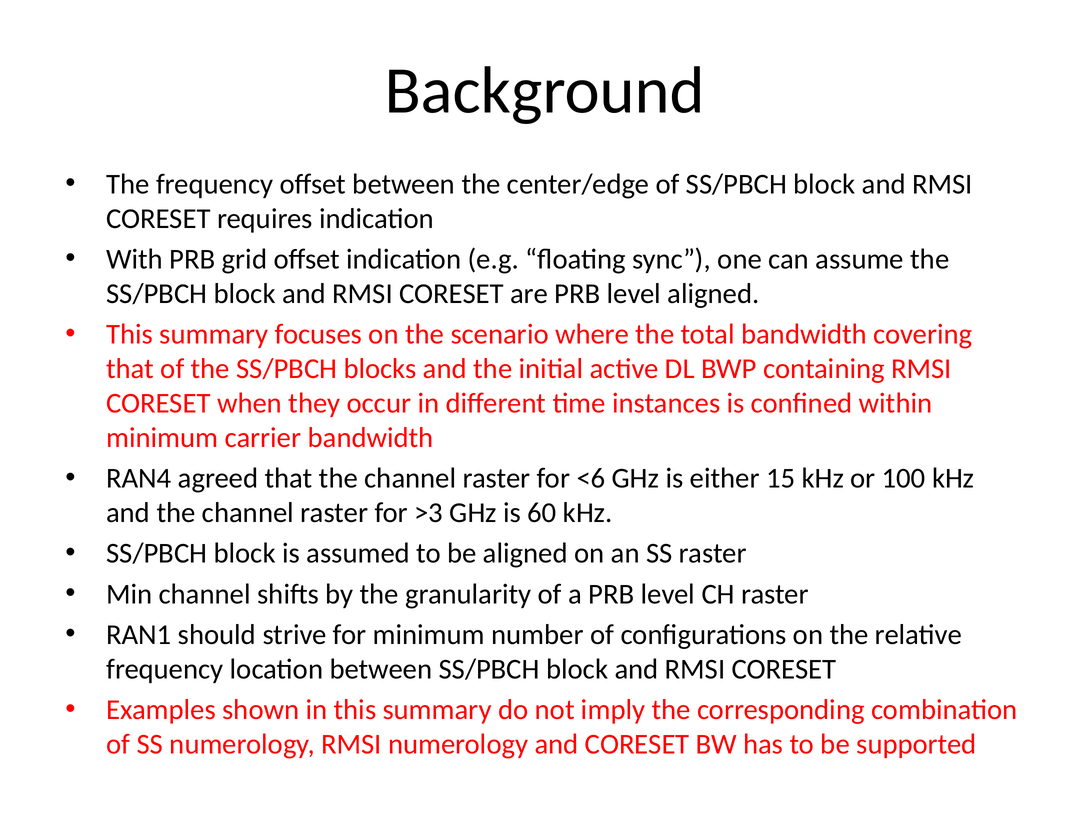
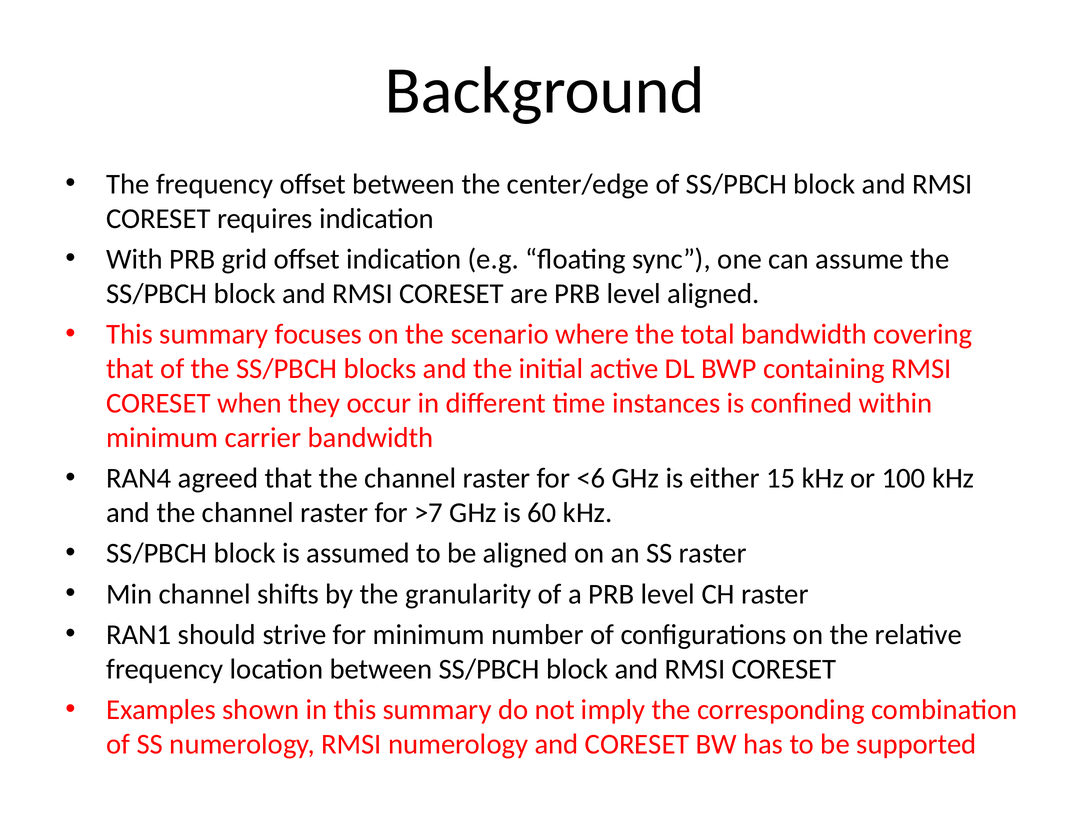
>3: >3 -> >7
